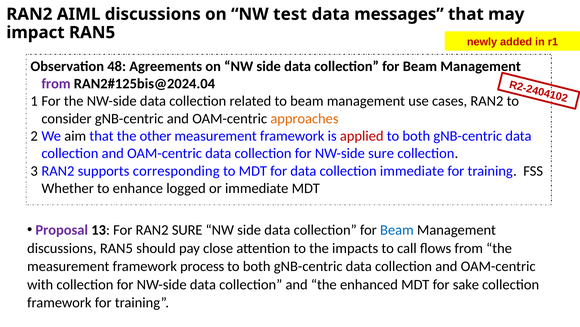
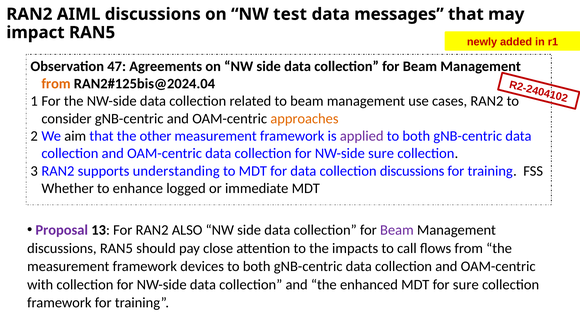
48: 48 -> 47
from at (56, 84) colour: purple -> orange
applied colour: red -> purple
corresponding: corresponding -> understanding
collection immediate: immediate -> discussions
RAN2 SURE: SURE -> ALSO
Beam at (397, 230) colour: blue -> purple
process: process -> devices
for sake: sake -> sure
